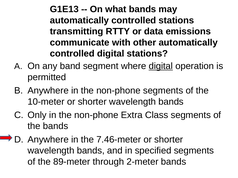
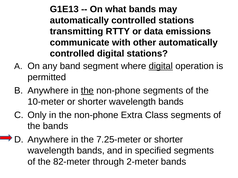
the at (87, 91) underline: none -> present
7.46-meter: 7.46-meter -> 7.25-meter
89-meter: 89-meter -> 82-meter
